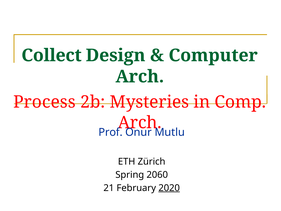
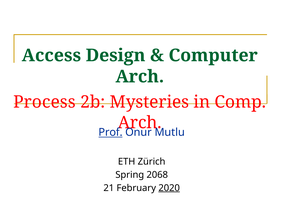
Collect: Collect -> Access
Prof underline: none -> present
2060: 2060 -> 2068
